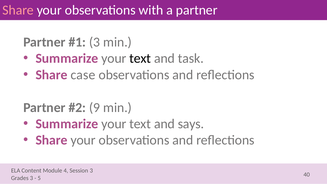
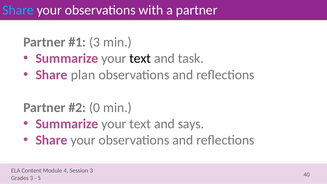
Share at (18, 10) colour: pink -> light blue
case: case -> plan
9: 9 -> 0
